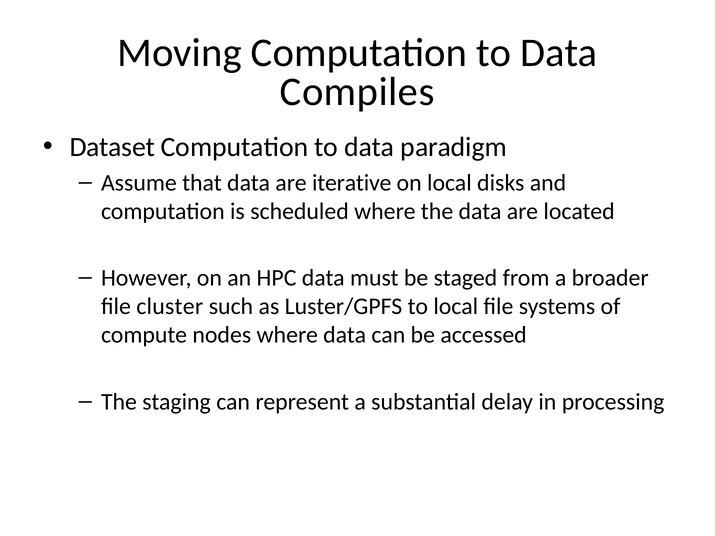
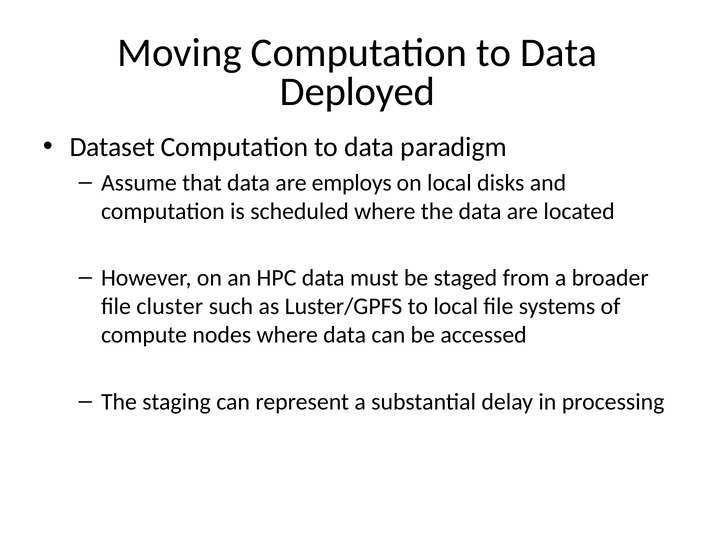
Compiles: Compiles -> Deployed
iterative: iterative -> employs
